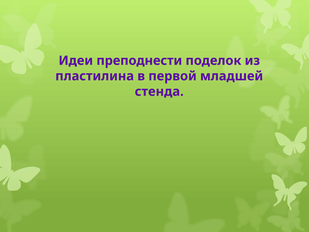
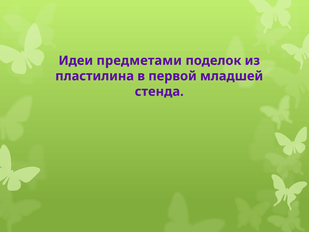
преподнести: преподнести -> предметами
